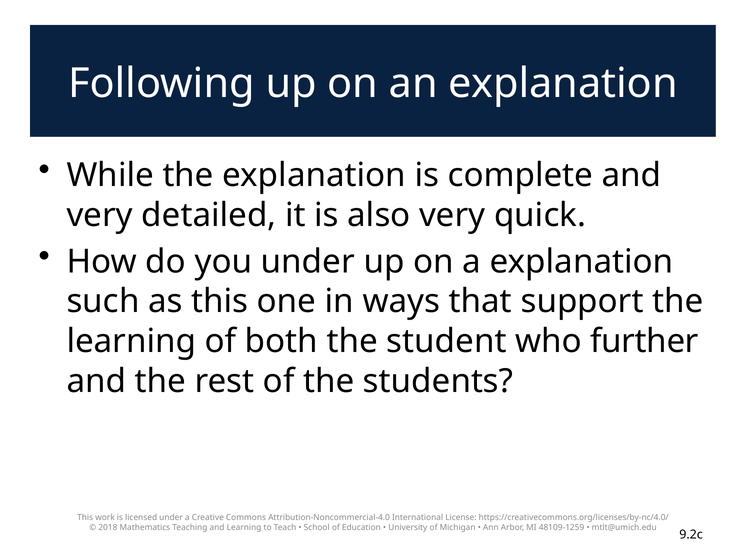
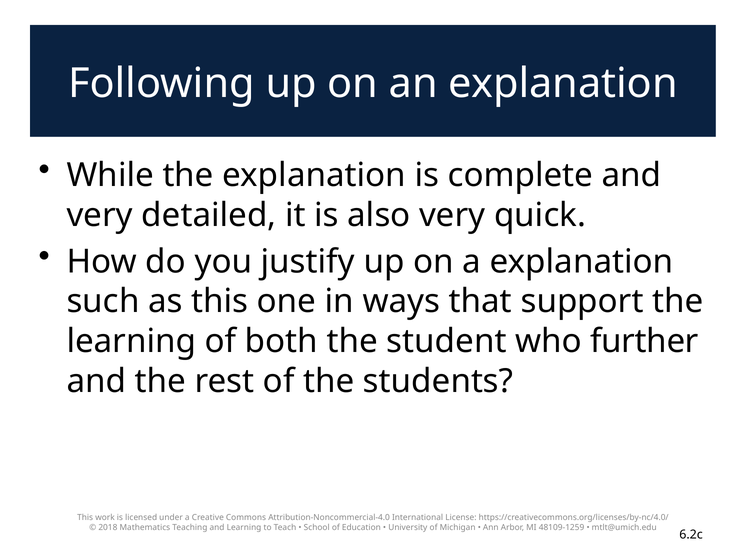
you under: under -> justify
9.2c: 9.2c -> 6.2c
